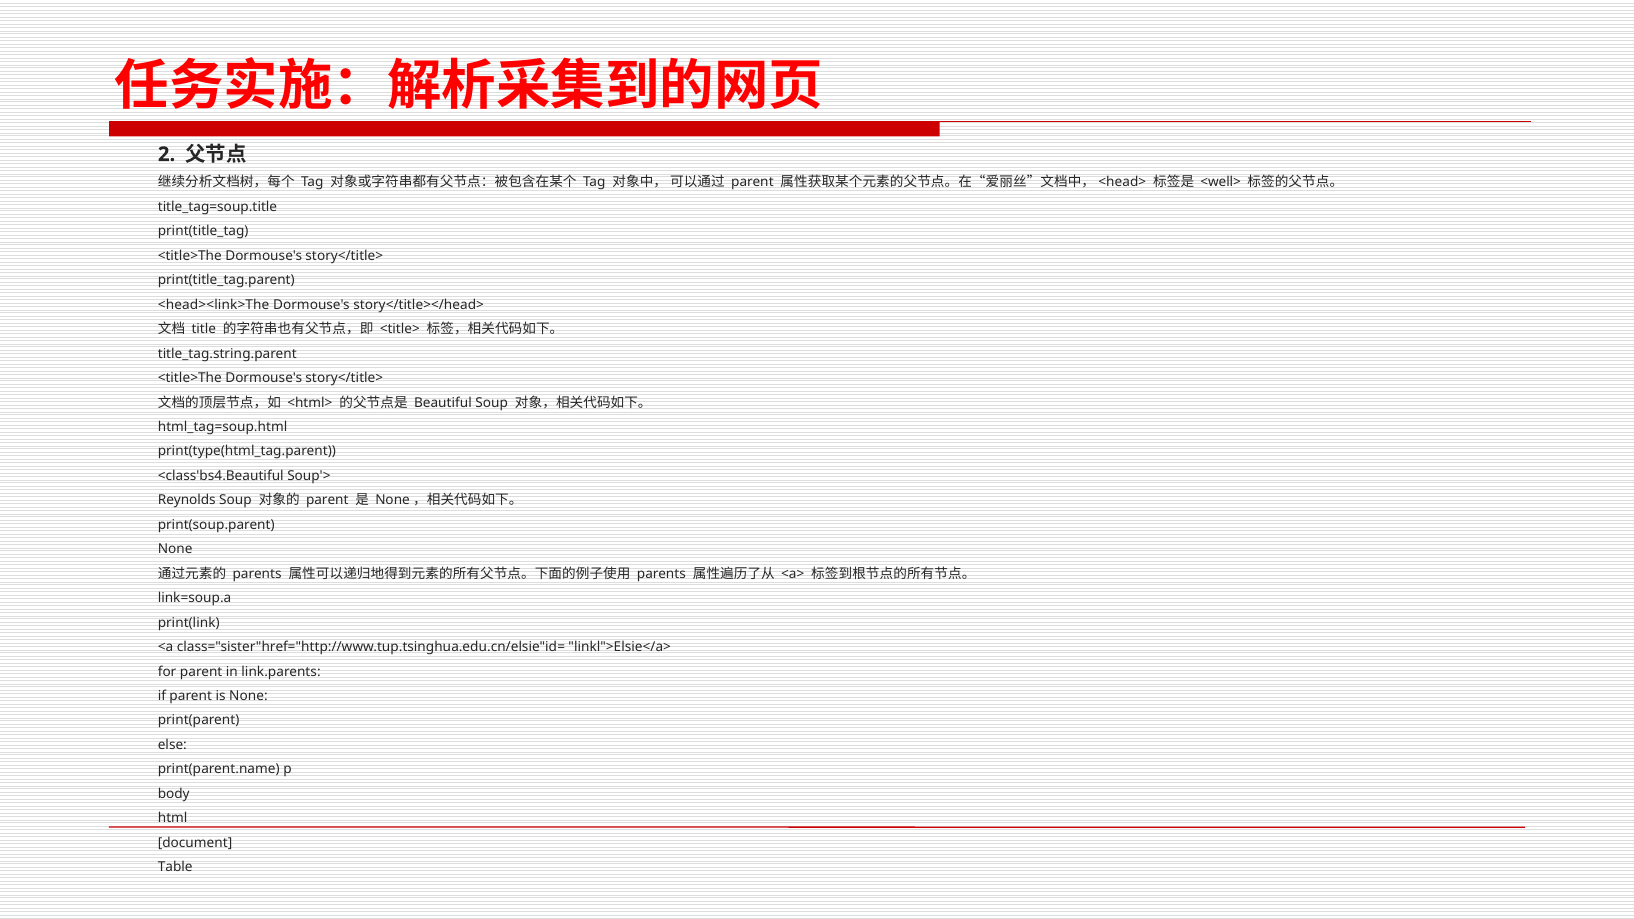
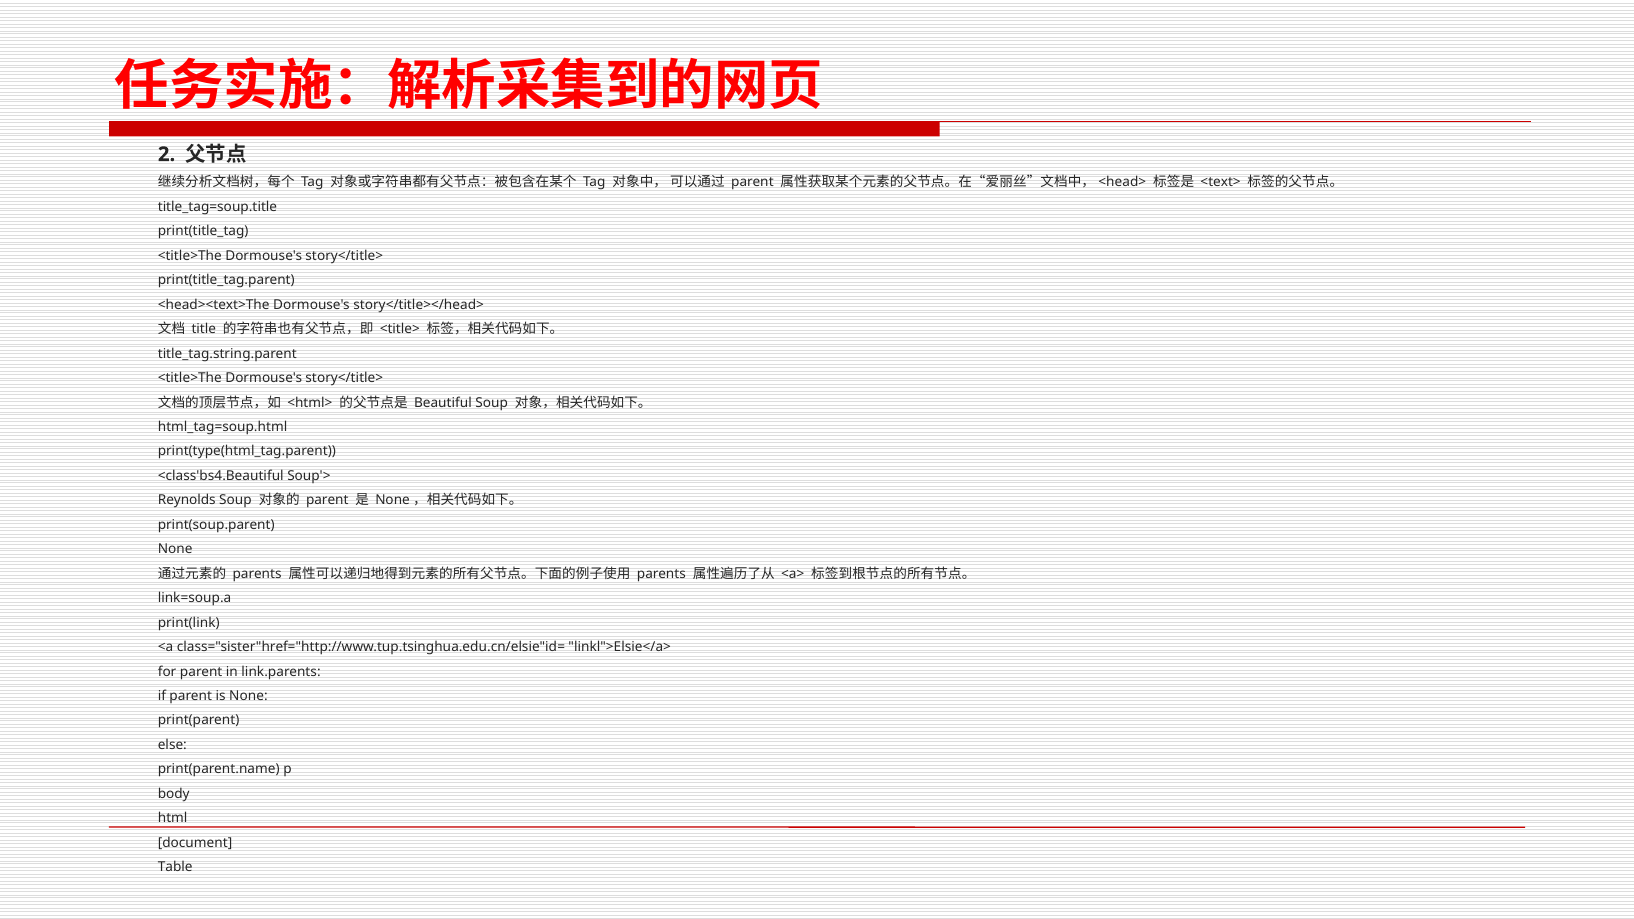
<well>: <well> -> <text>
<head><link>The: <head><link>The -> <head><text>The
